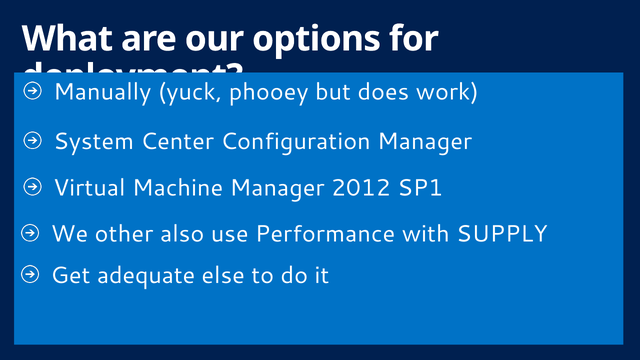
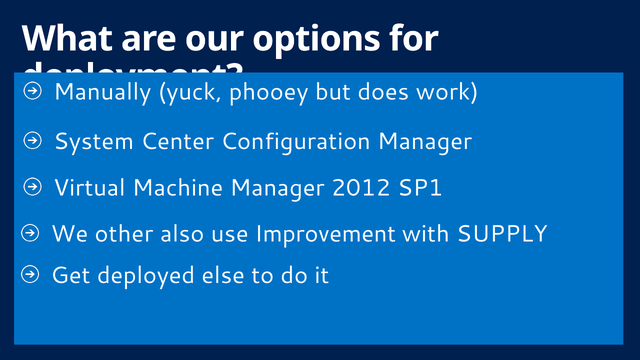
Performance: Performance -> Improvement
adequate: adequate -> deployed
